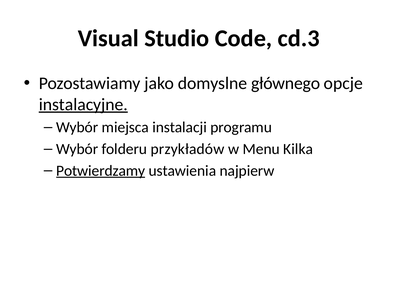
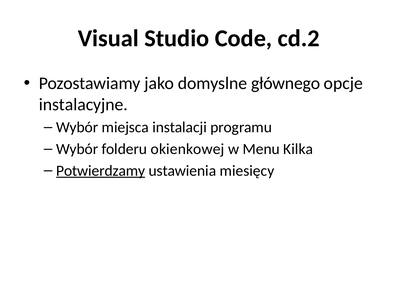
cd.3: cd.3 -> cd.2
instalacyjne underline: present -> none
przykładów: przykładów -> okienkowej
najpierw: najpierw -> miesięcy
